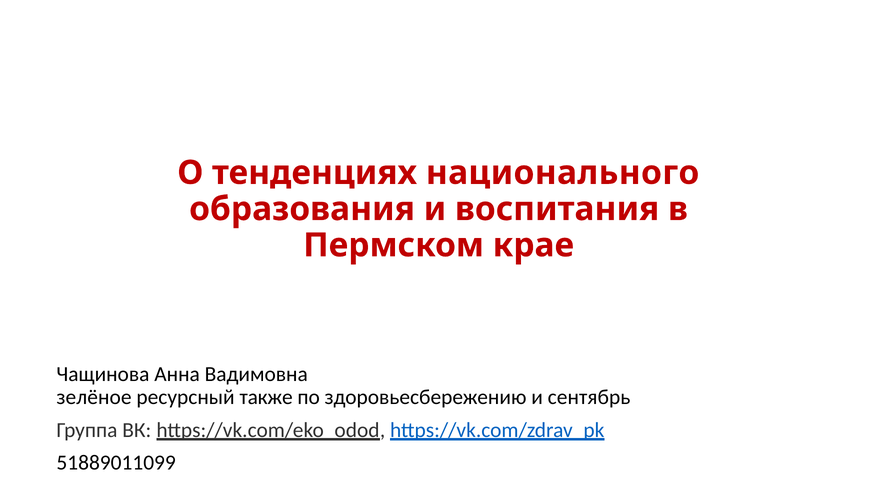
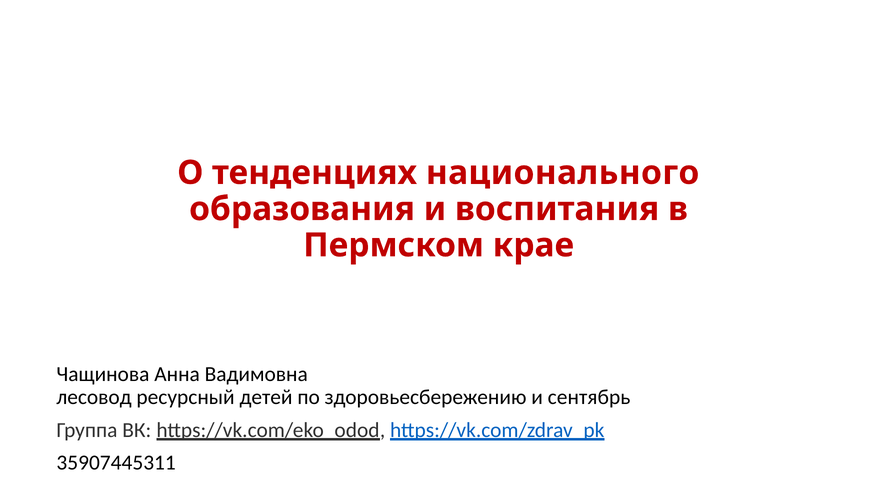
зелёное: зелёное -> лесовод
также: также -> детей
51889011099: 51889011099 -> 35907445311
